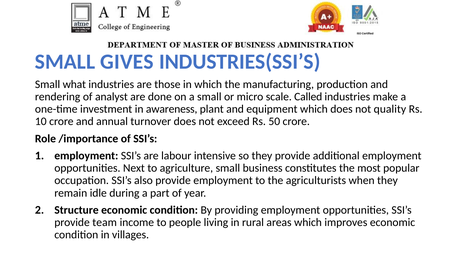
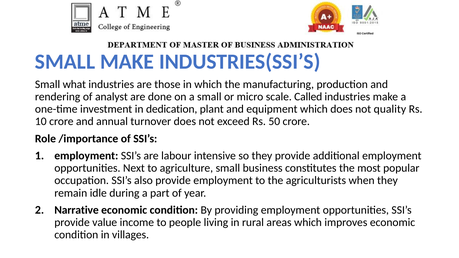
SMALL GIVES: GIVES -> MAKE
awareness: awareness -> dedication
Structure: Structure -> Narrative
team: team -> value
